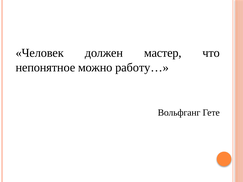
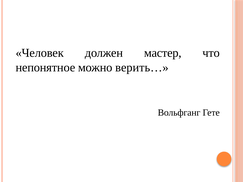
работу…: работу… -> верить…
